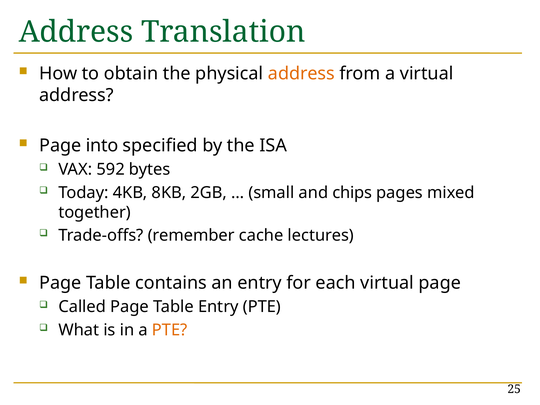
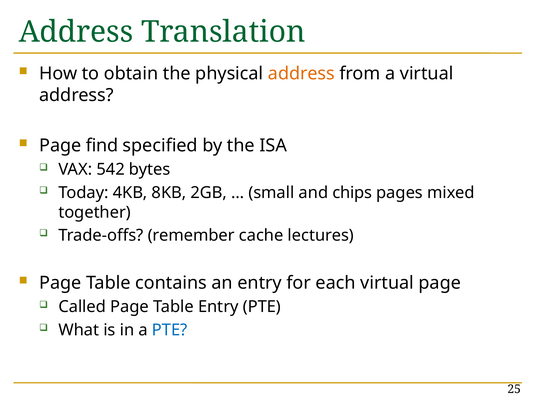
into: into -> find
592: 592 -> 542
PTE at (170, 330) colour: orange -> blue
